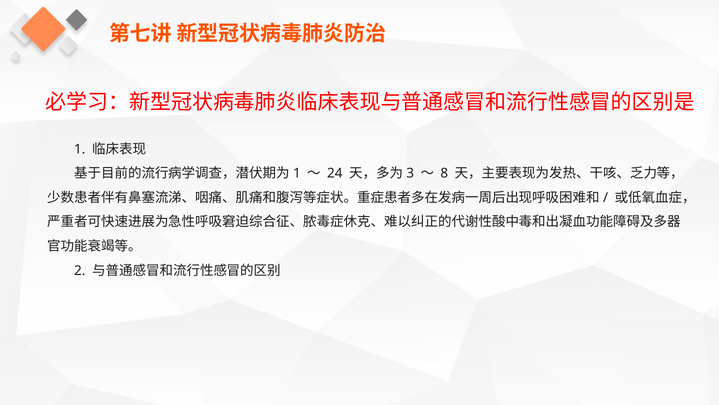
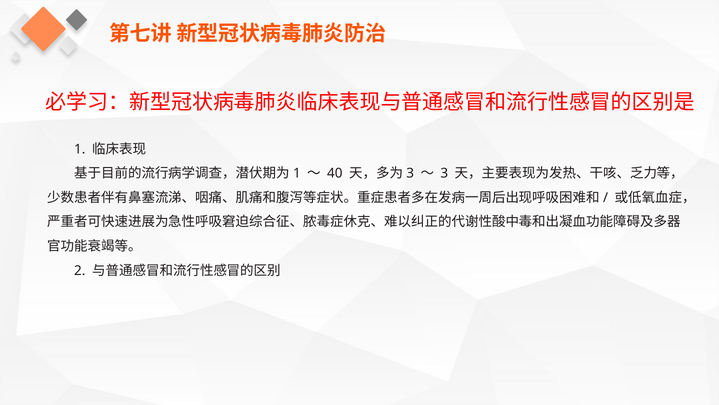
24: 24 -> 40
8: 8 -> 3
